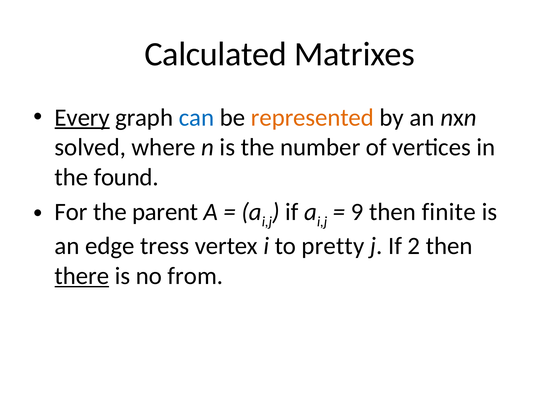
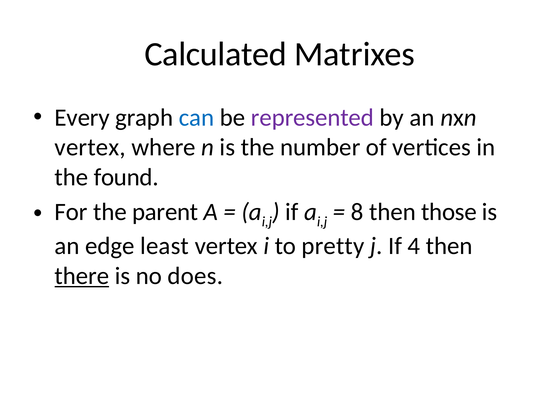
Every underline: present -> none
represented colour: orange -> purple
solved at (90, 147): solved -> vertex
9: 9 -> 8
finite: finite -> those
tress: tress -> least
2: 2 -> 4
from: from -> does
